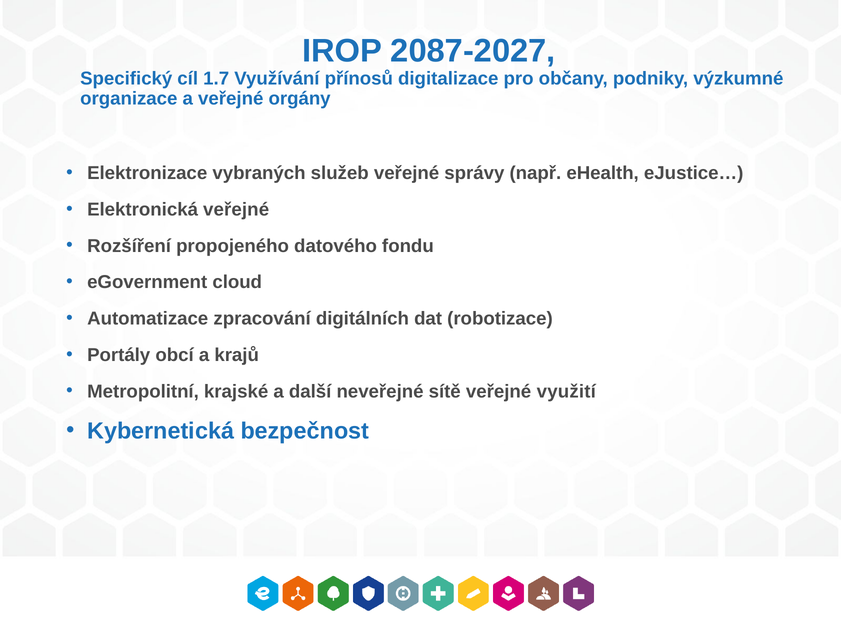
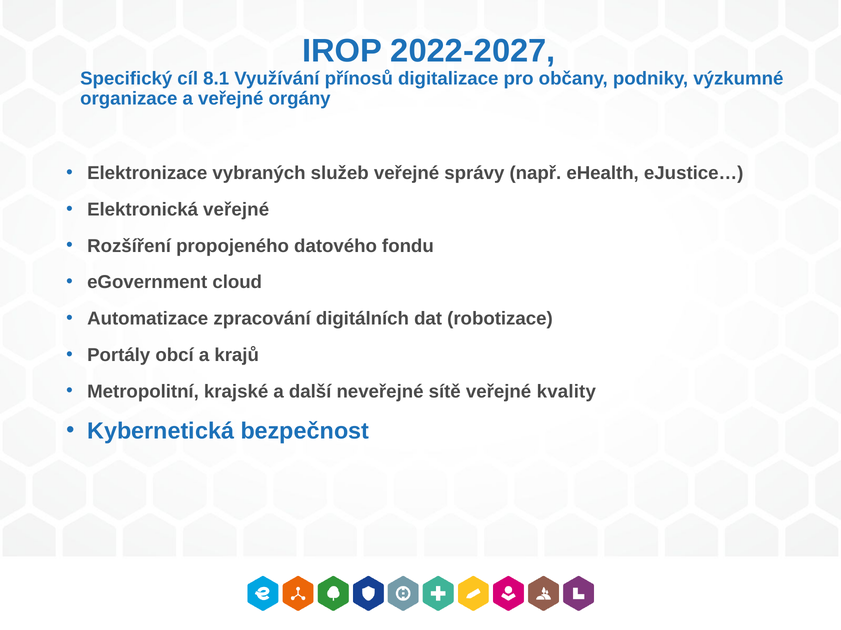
2087-2027: 2087-2027 -> 2022-2027
1.7: 1.7 -> 8.1
využití: využití -> kvality
